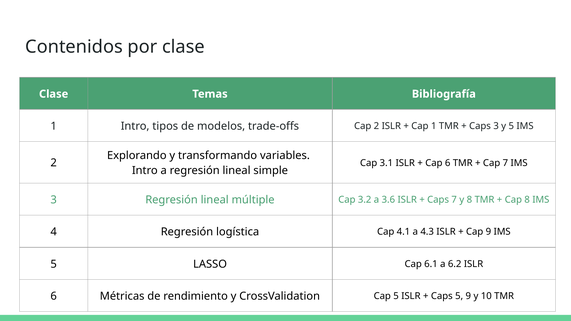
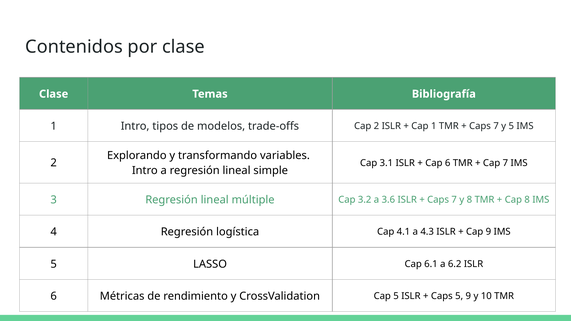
3 at (496, 126): 3 -> 7
